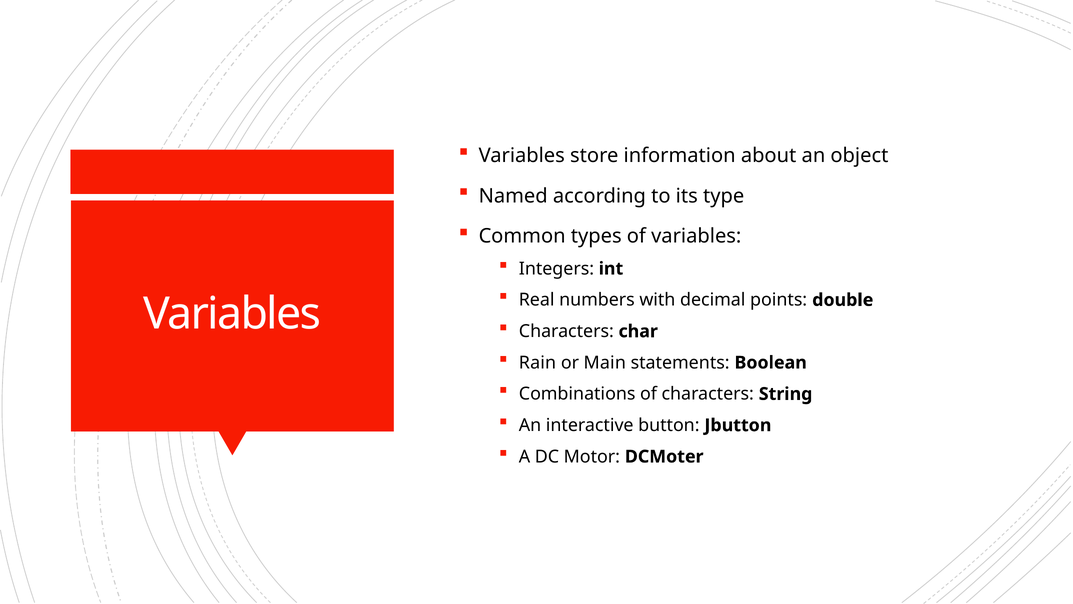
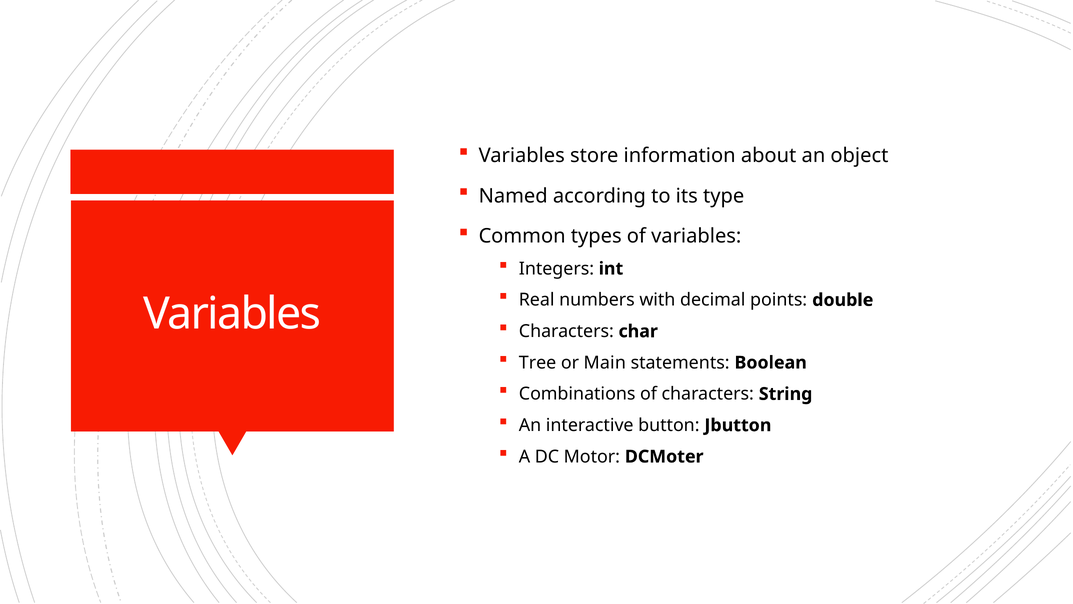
Rain: Rain -> Tree
